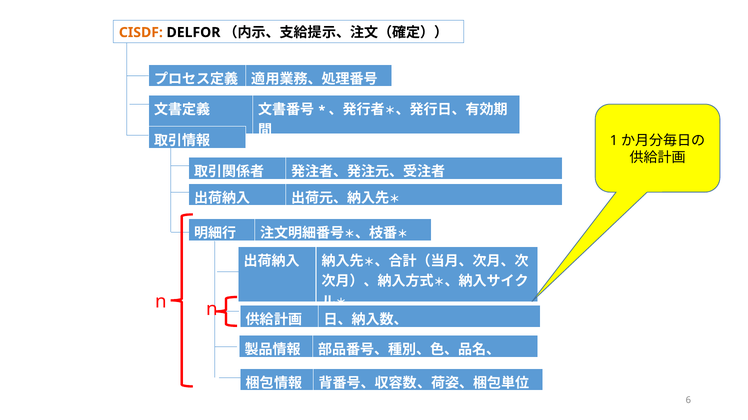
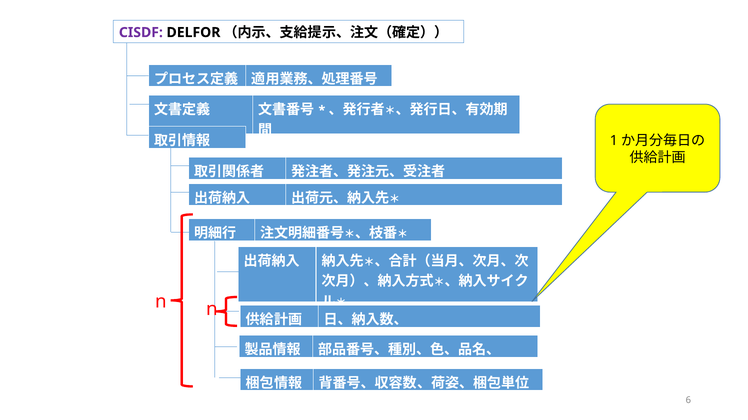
CISDF colour: orange -> purple
